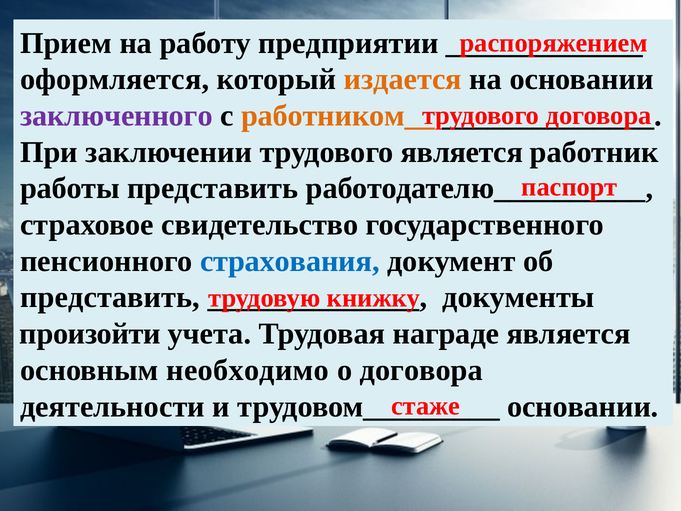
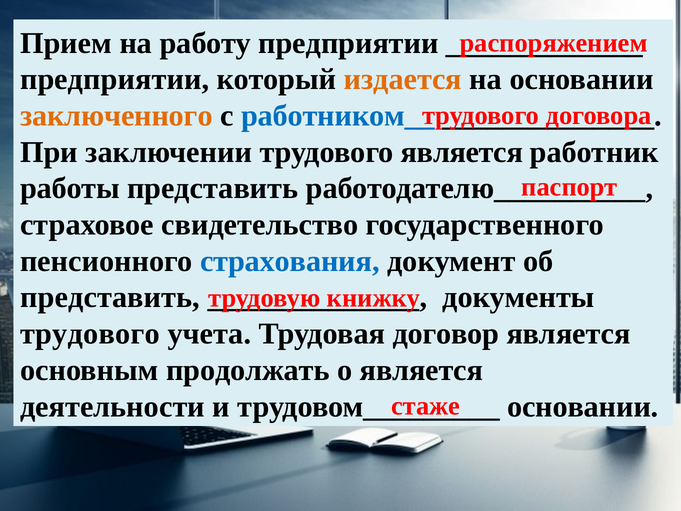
оформляется at (115, 79): оформляется -> предприятии
заключенного colour: purple -> orange
работником__ colour: orange -> blue
произойти at (90, 334): произойти -> трудового
награде: награде -> договор
необходимо: необходимо -> продолжать
о договора: договора -> является
